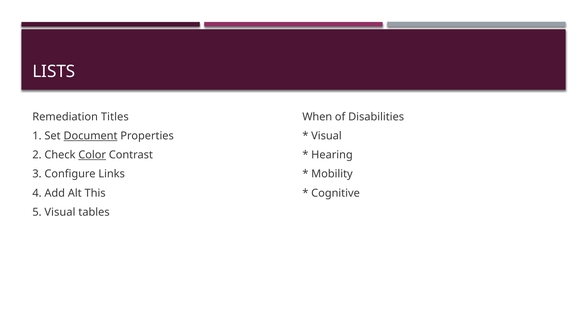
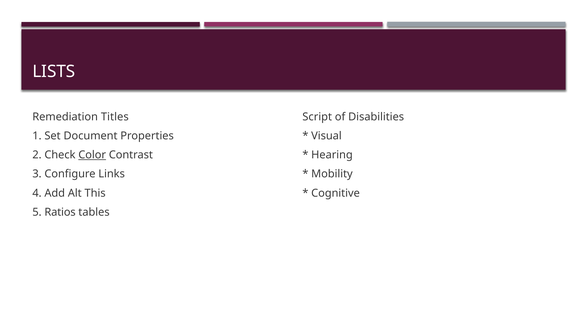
When: When -> Script
Document underline: present -> none
5 Visual: Visual -> Ratios
